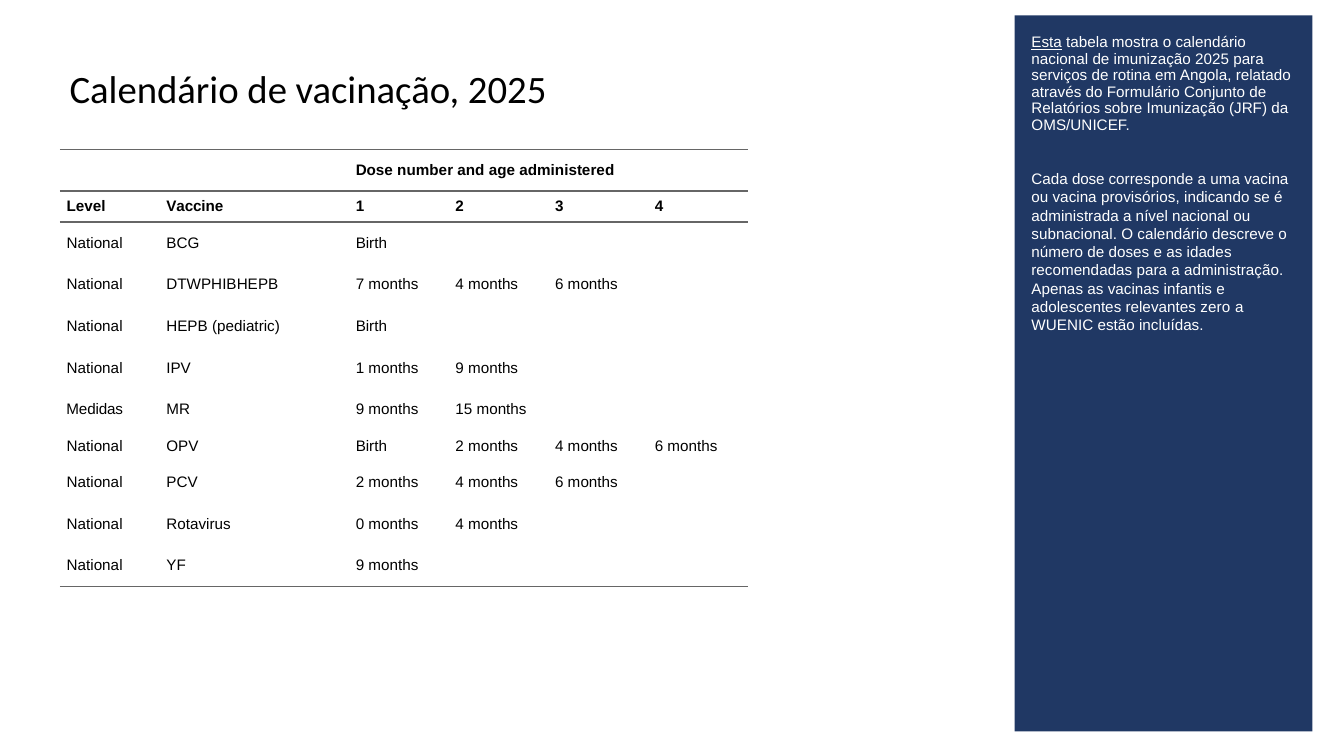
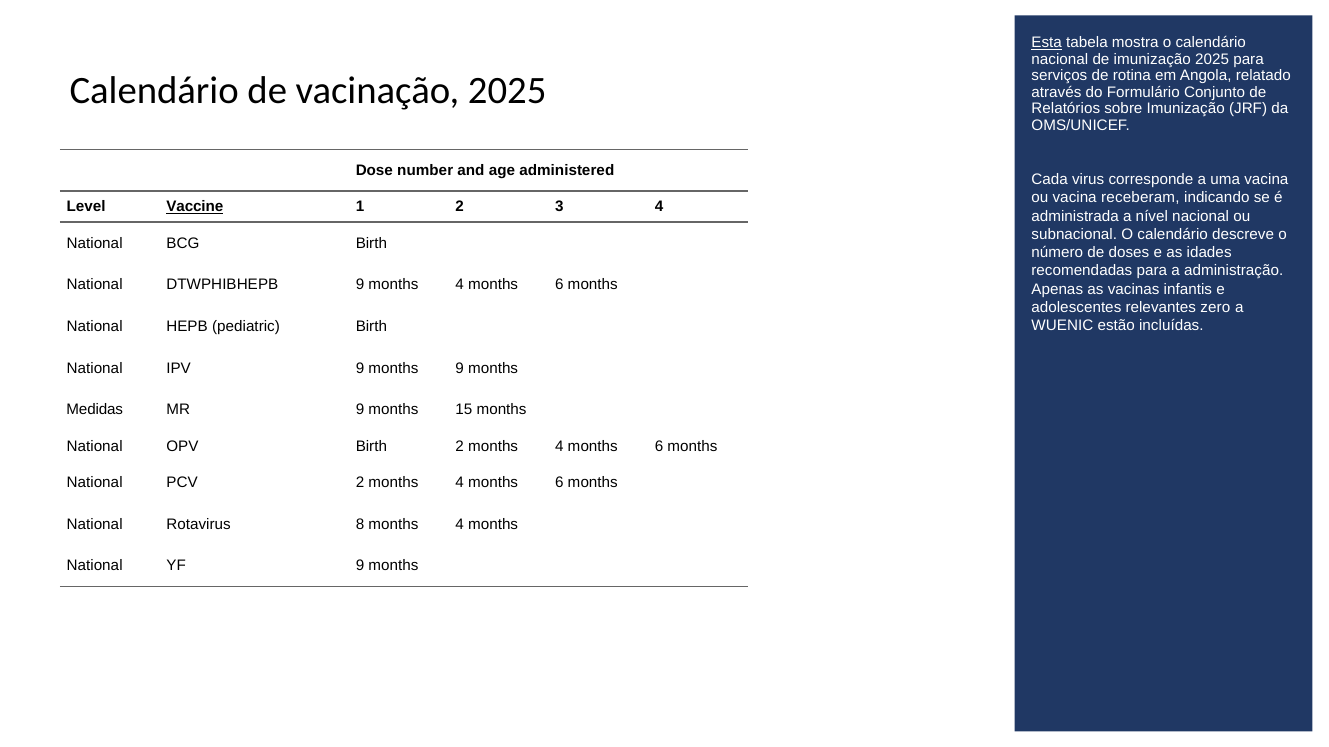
Cada dose: dose -> virus
provisórios: provisórios -> receberam
Vaccine underline: none -> present
DTWPHIBHEPB 7: 7 -> 9
IPV 1: 1 -> 9
0: 0 -> 8
